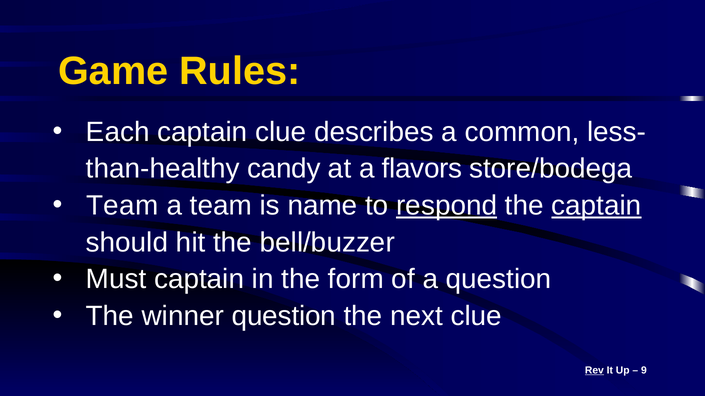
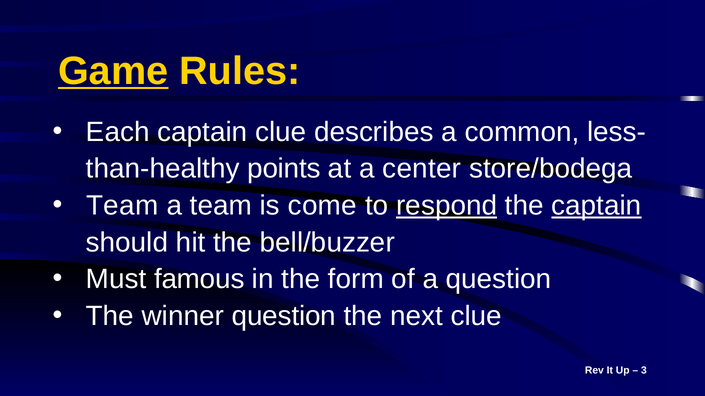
Game underline: none -> present
candy: candy -> points
flavors: flavors -> center
name: name -> come
Must captain: captain -> famous
Rev underline: present -> none
9: 9 -> 3
